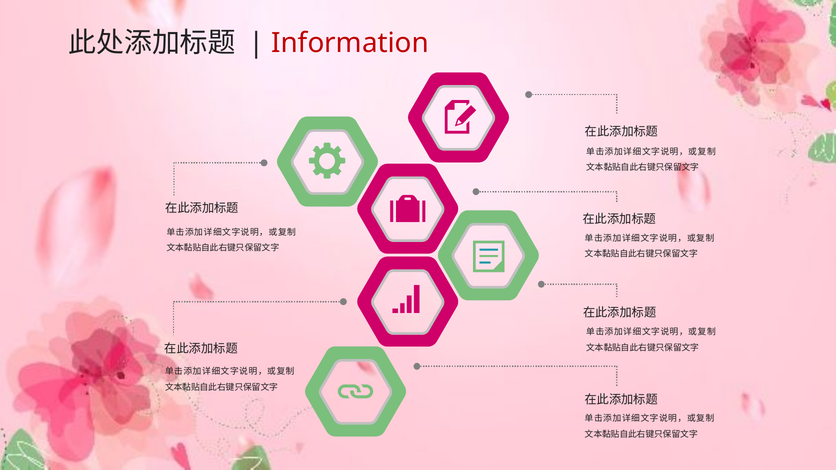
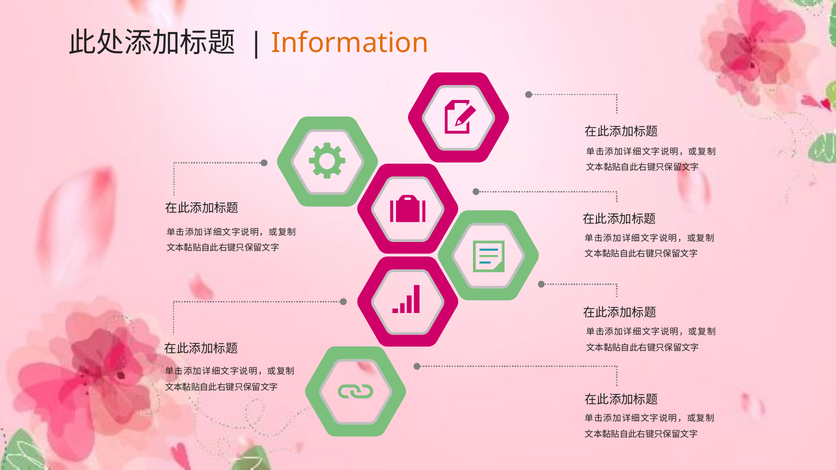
Information colour: red -> orange
